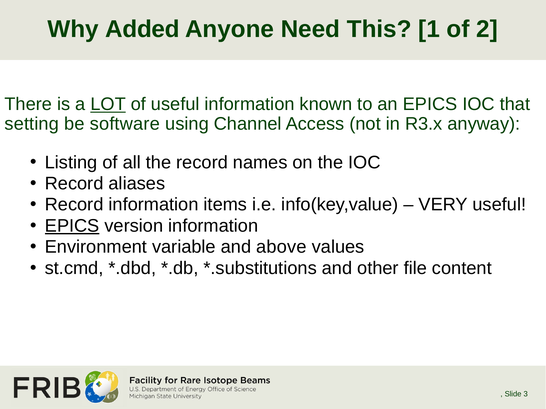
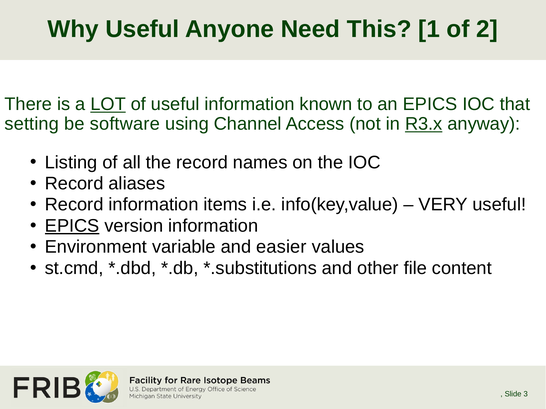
Why Added: Added -> Useful
R3.x underline: none -> present
above: above -> easier
